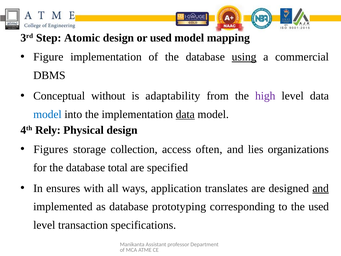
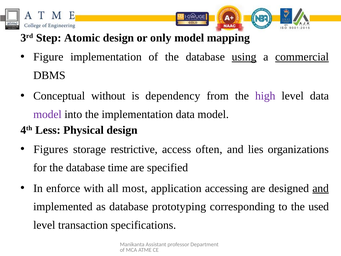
or used: used -> only
commercial underline: none -> present
adaptability: adaptability -> dependency
model at (47, 114) colour: blue -> purple
data at (185, 114) underline: present -> none
Rely: Rely -> Less
collection: collection -> restrictive
total: total -> time
ensures: ensures -> enforce
ways: ways -> most
translates: translates -> accessing
